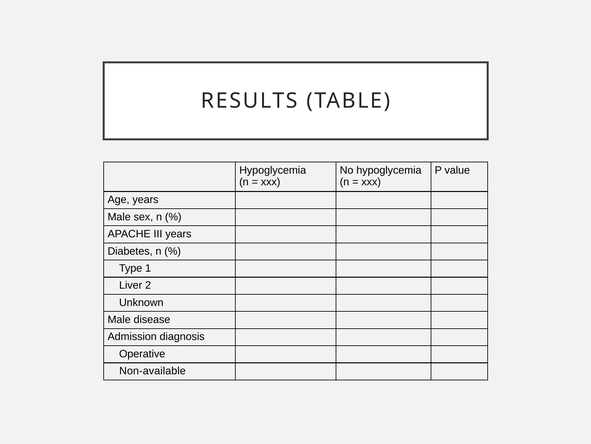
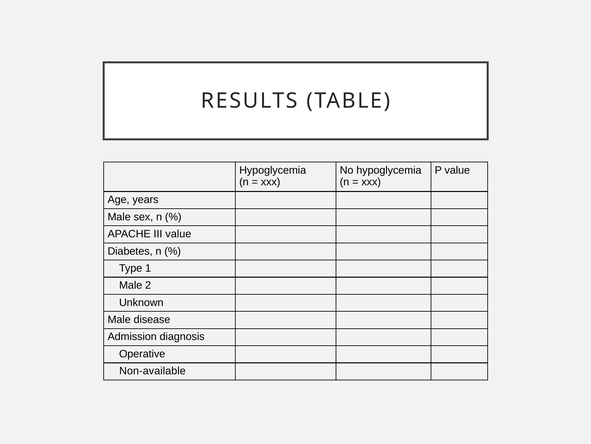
III years: years -> value
Liver at (131, 285): Liver -> Male
